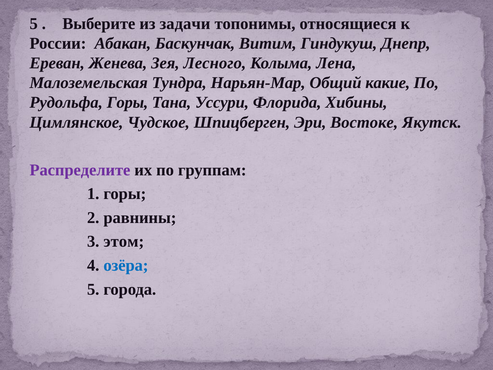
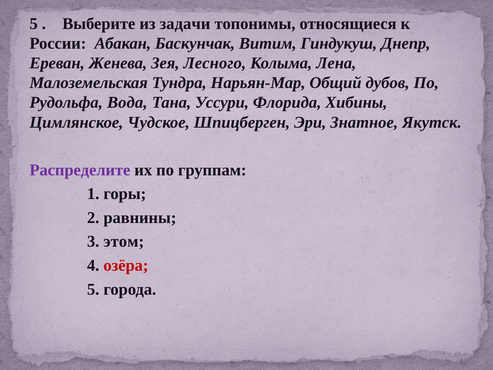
какие: какие -> дубов
Рудольфа Горы: Горы -> Вода
Востоке: Востоке -> Знатное
озёра colour: blue -> red
